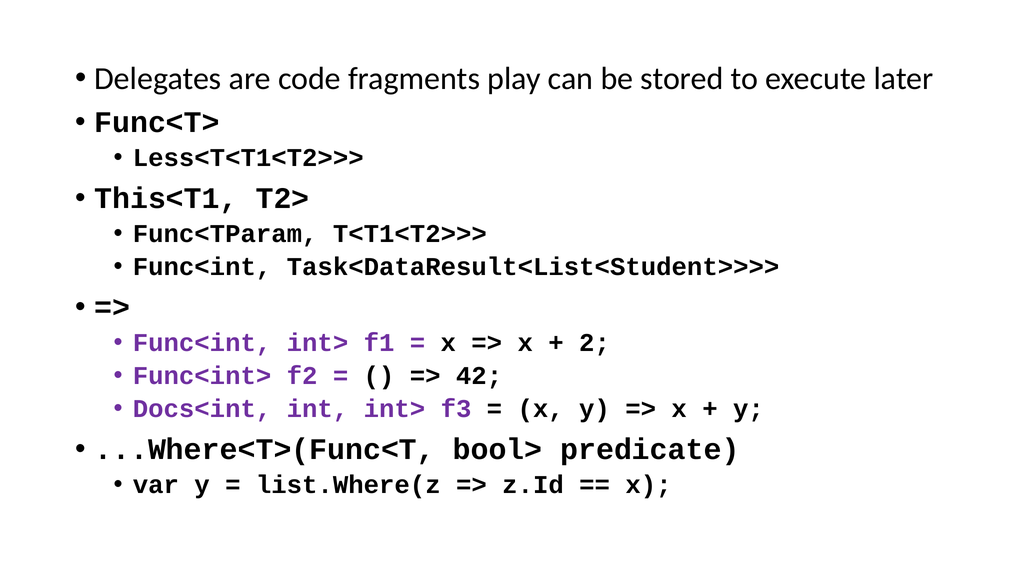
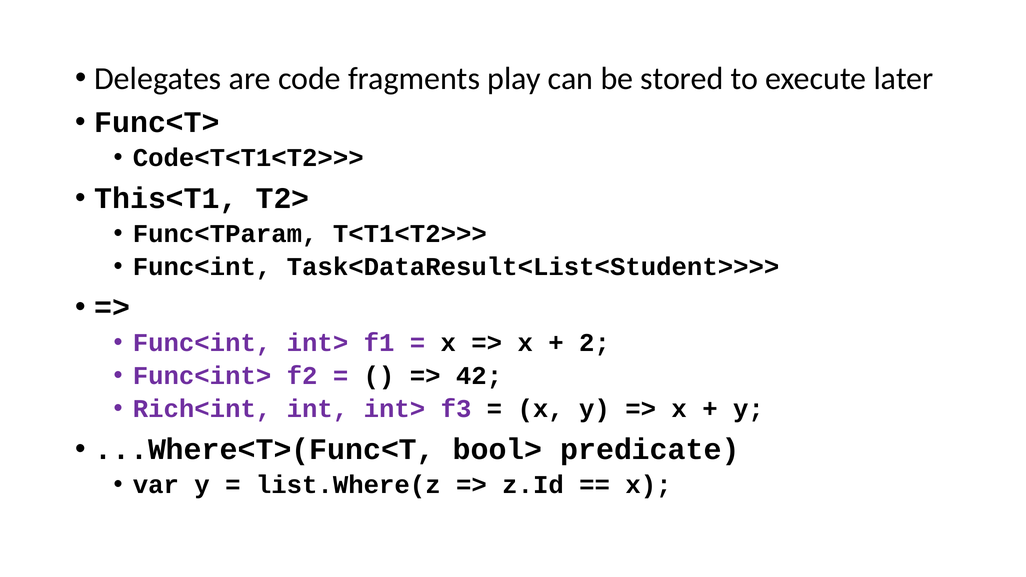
Less<T<T1<T2>>>: Less<T<T1<T2>>> -> Code<T<T1<T2>>>
Docs<int: Docs<int -> Rich<int
